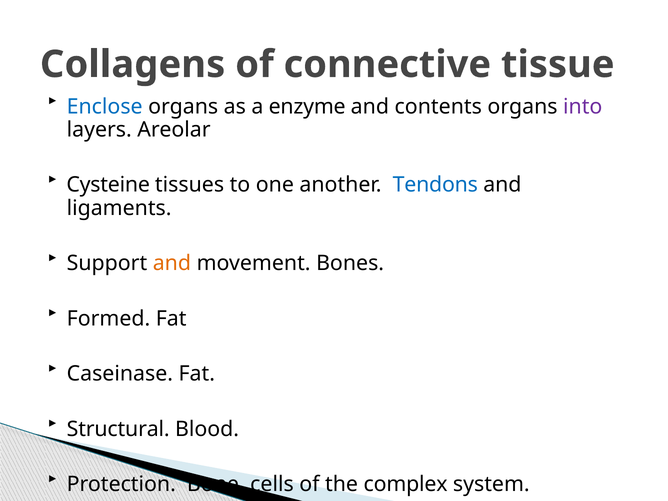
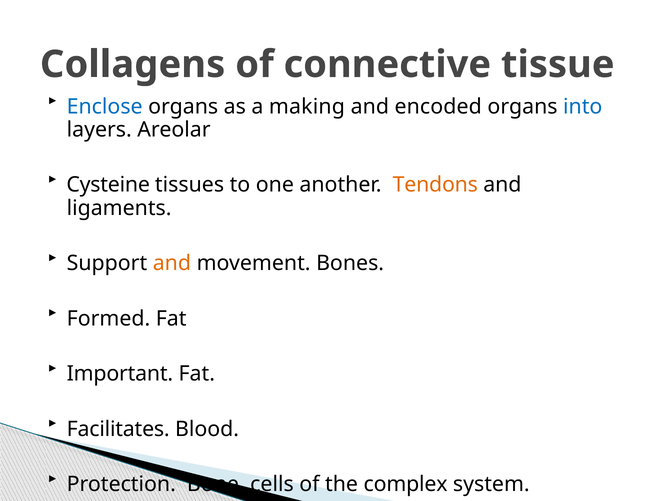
enzyme: enzyme -> making
contents: contents -> encoded
into colour: purple -> blue
Tendons colour: blue -> orange
Caseinase: Caseinase -> Important
Structural: Structural -> Facilitates
